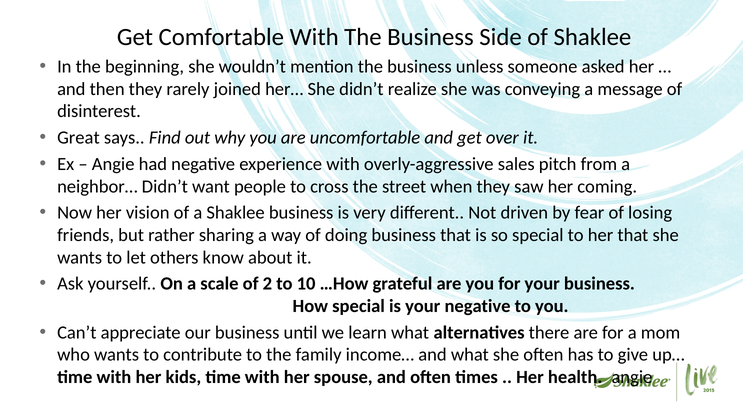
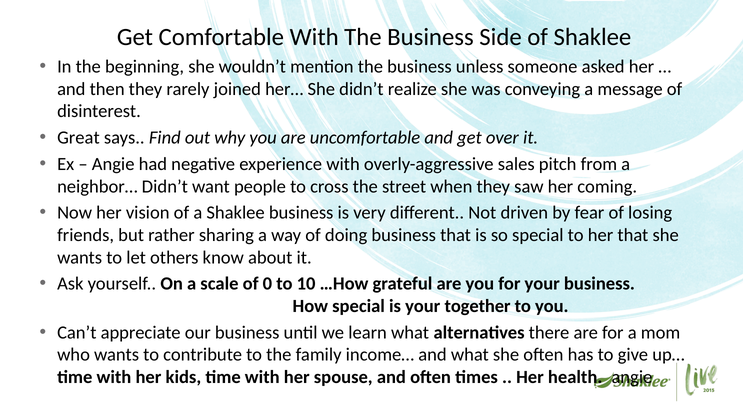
2: 2 -> 0
your negative: negative -> together
